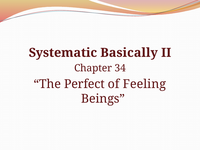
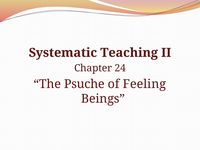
Basically: Basically -> Teaching
34: 34 -> 24
Perfect: Perfect -> Psuche
